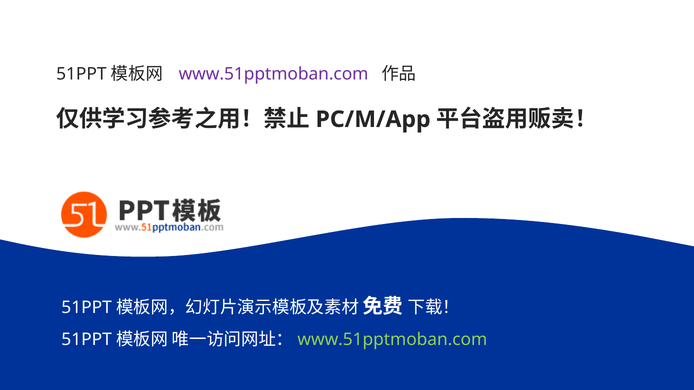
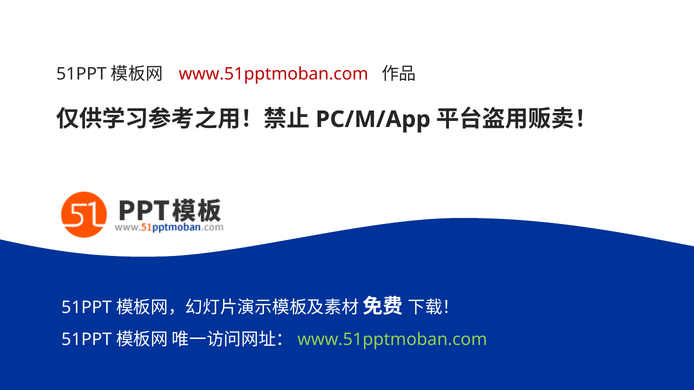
www.51pptmoban.com at (274, 74) colour: purple -> red
